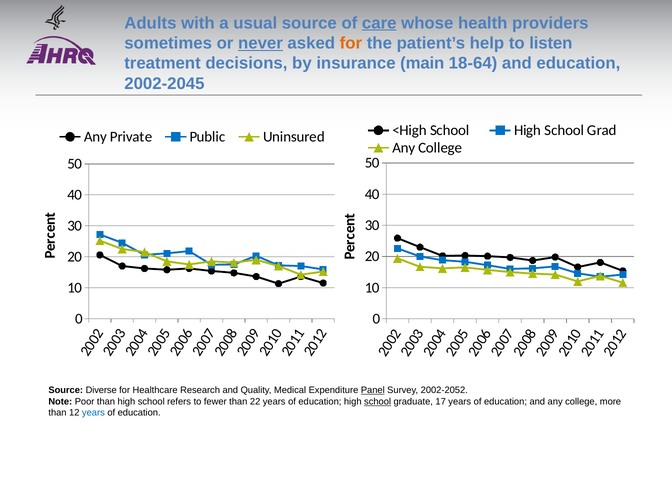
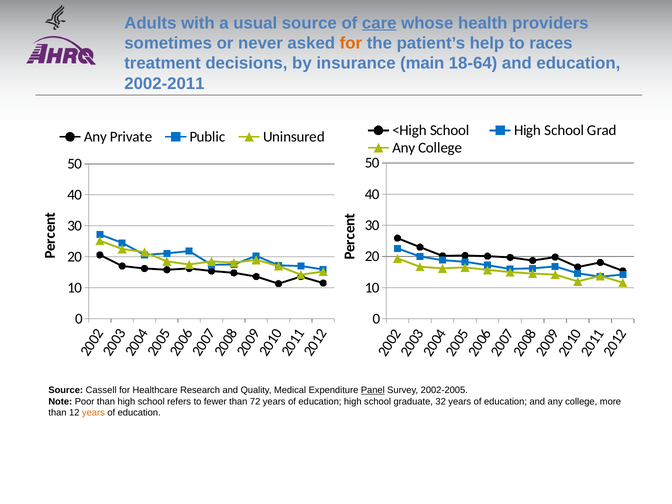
never underline: present -> none
listen: listen -> races
2002-2045: 2002-2045 -> 2002-2011
Diverse: Diverse -> Cassell
2002-2052: 2002-2052 -> 2002-2005
22: 22 -> 72
school at (378, 402) underline: present -> none
17: 17 -> 32
years at (93, 413) colour: blue -> orange
